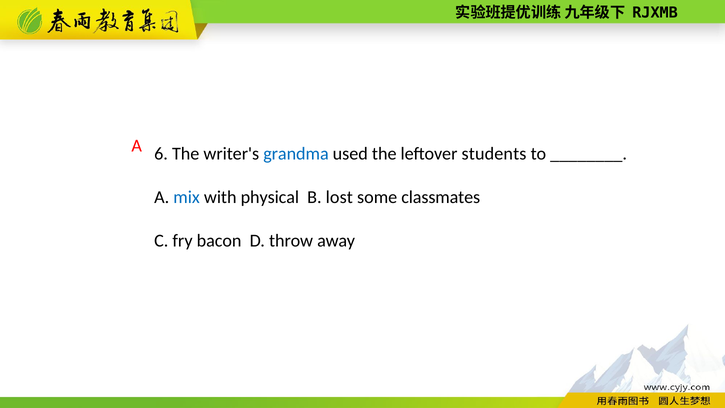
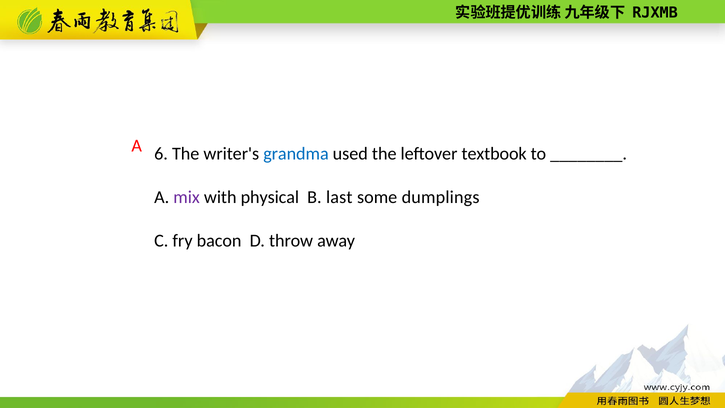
students: students -> textbook
mix colour: blue -> purple
lost: lost -> last
classmates: classmates -> dumplings
